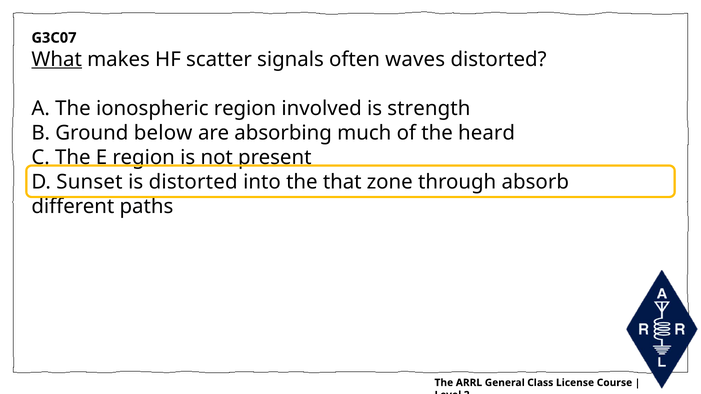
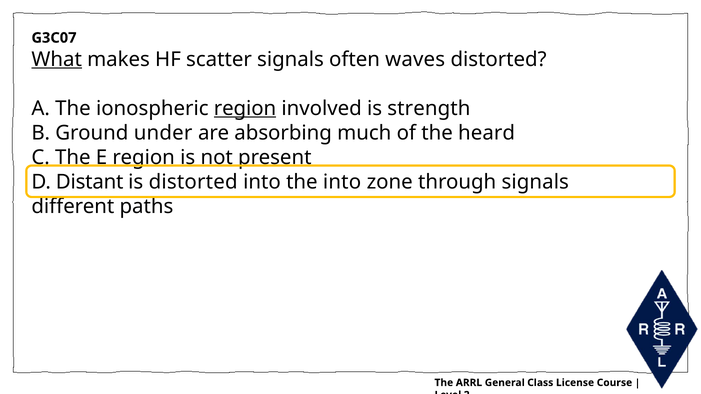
region at (245, 108) underline: none -> present
below: below -> under
Sunset: Sunset -> Distant
the that: that -> into
through absorb: absorb -> signals
